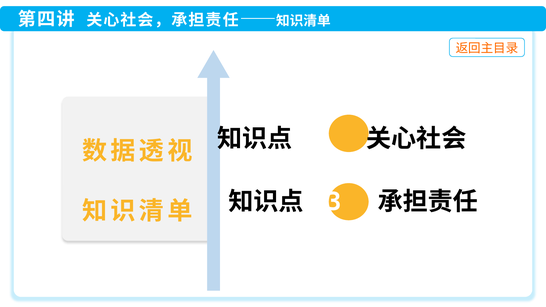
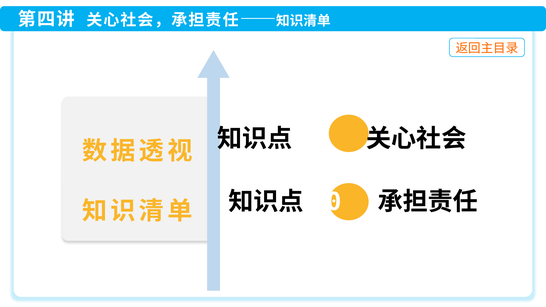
3: 3 -> 0
